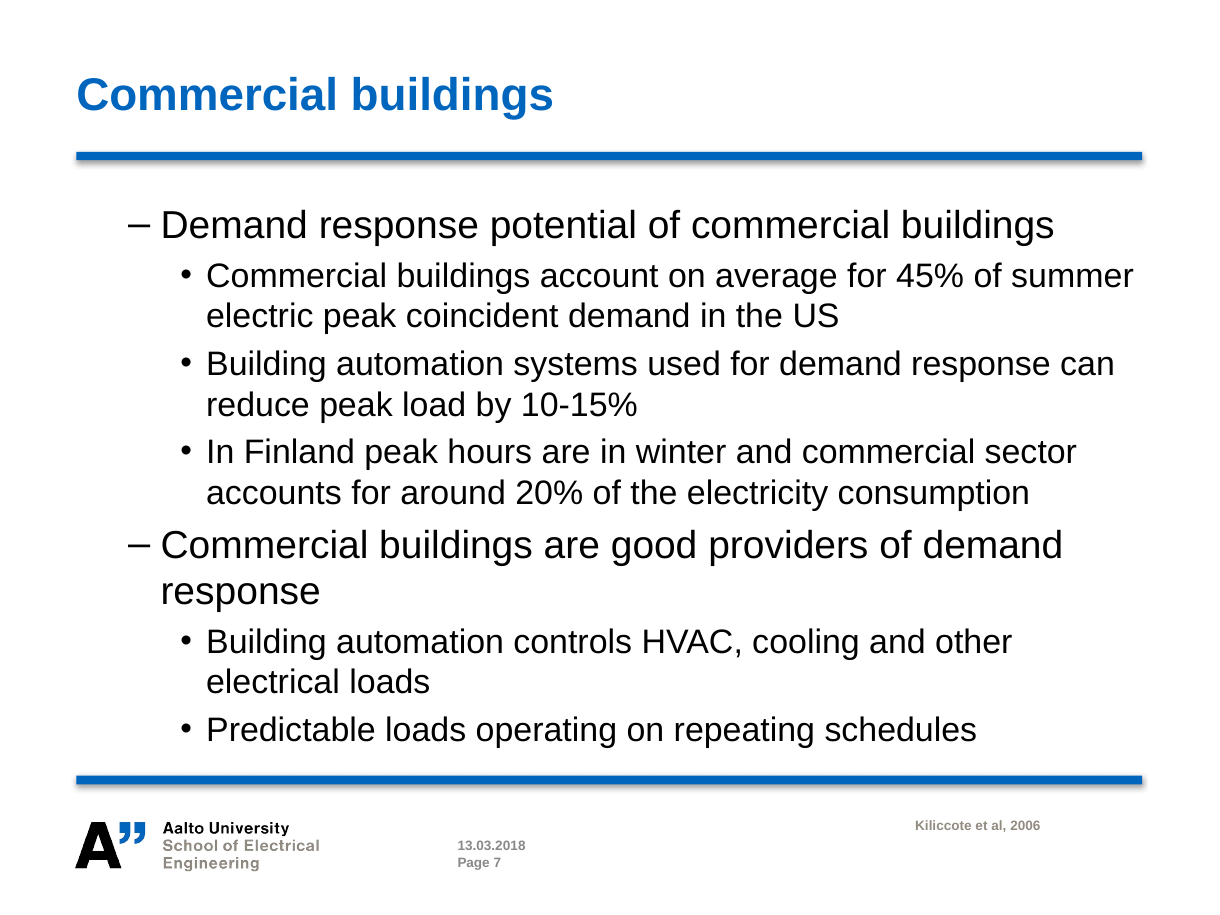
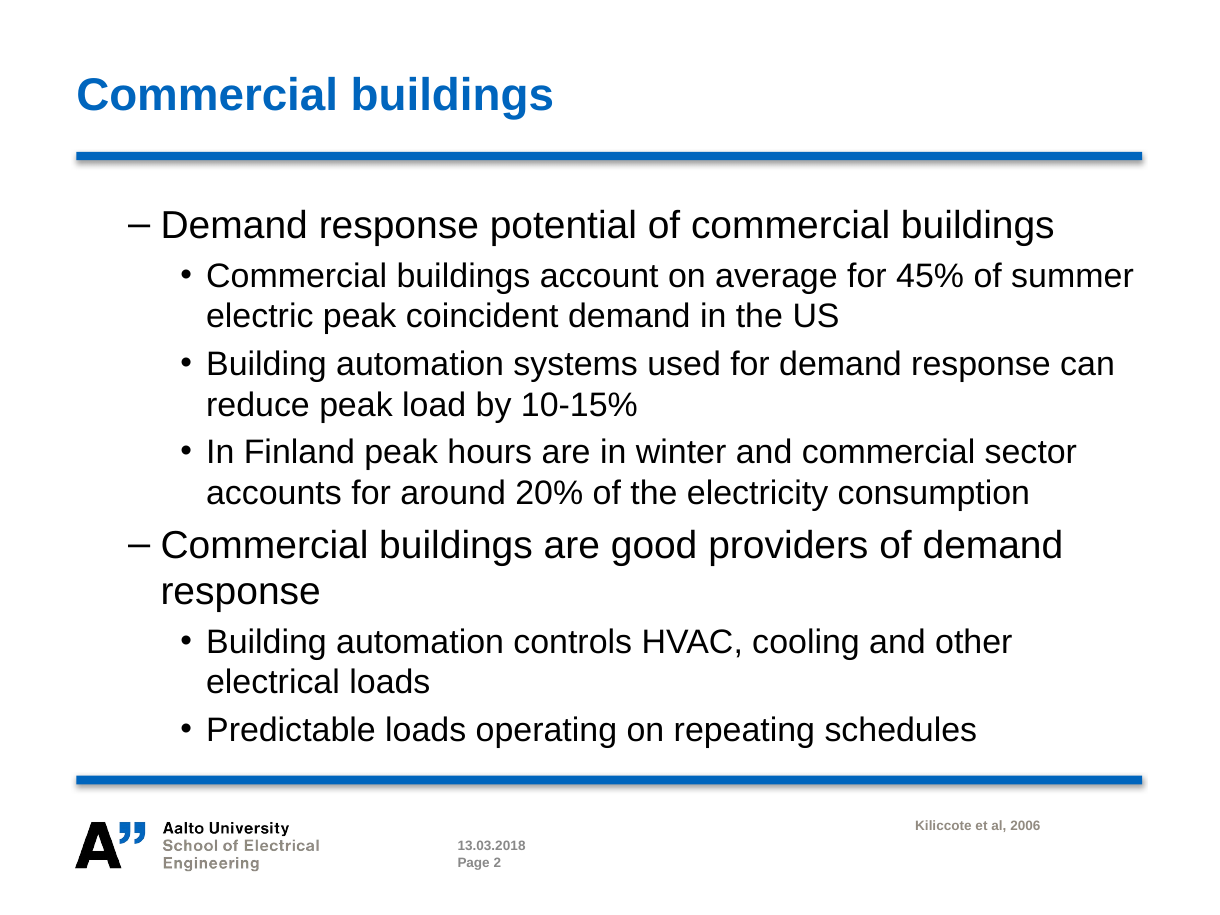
7: 7 -> 2
